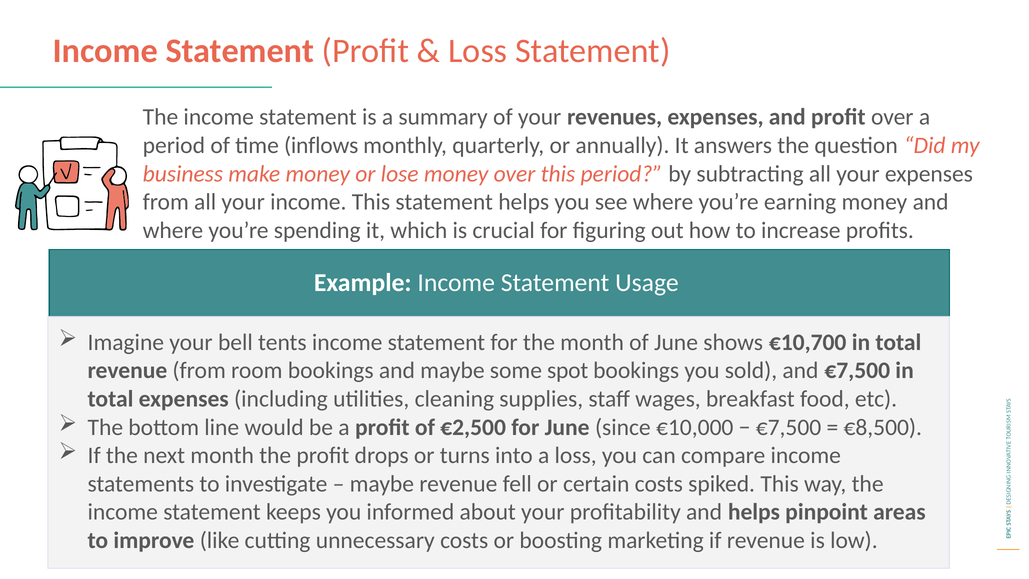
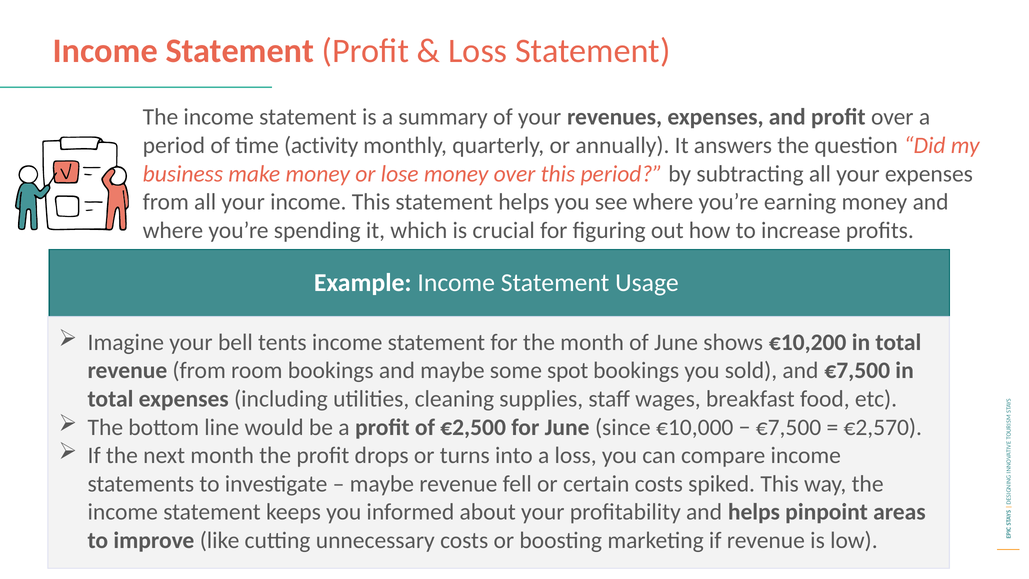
inflows: inflows -> activity
€10,700: €10,700 -> €10,200
€8,500: €8,500 -> €2,570
